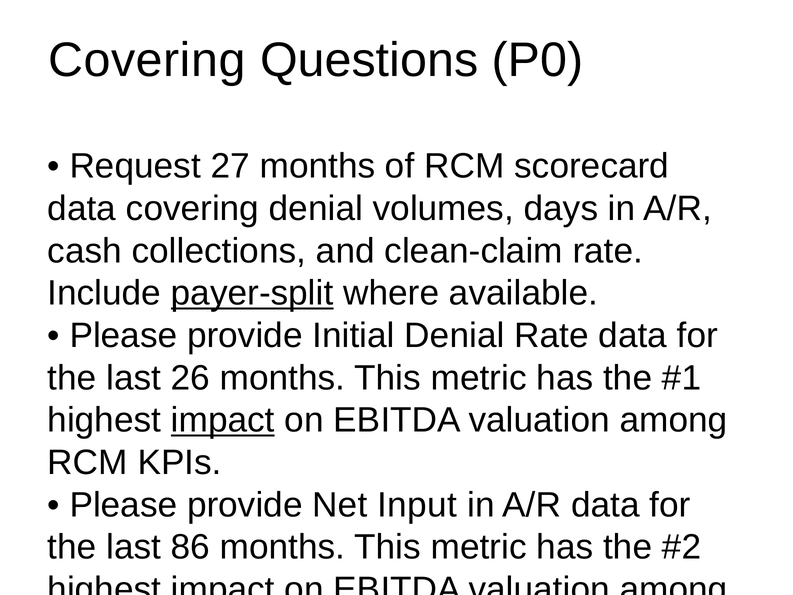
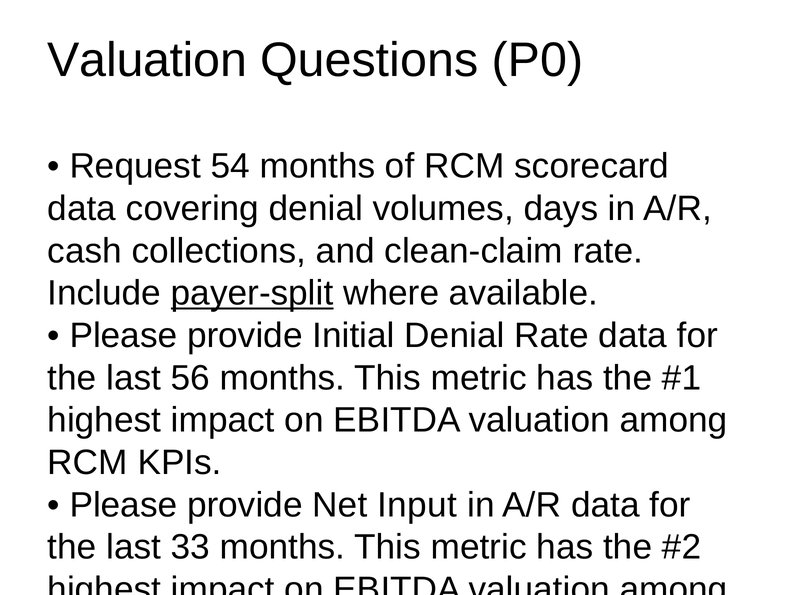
Covering at (147, 60): Covering -> Valuation
27: 27 -> 54
26: 26 -> 56
impact at (223, 420) underline: present -> none
86: 86 -> 33
